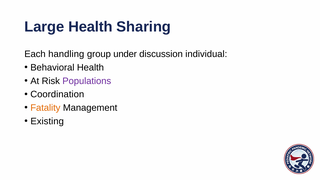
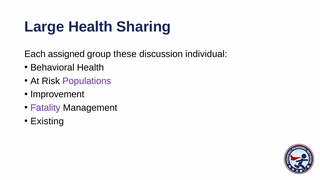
handling: handling -> assigned
under: under -> these
Coordination: Coordination -> Improvement
Fatality colour: orange -> purple
